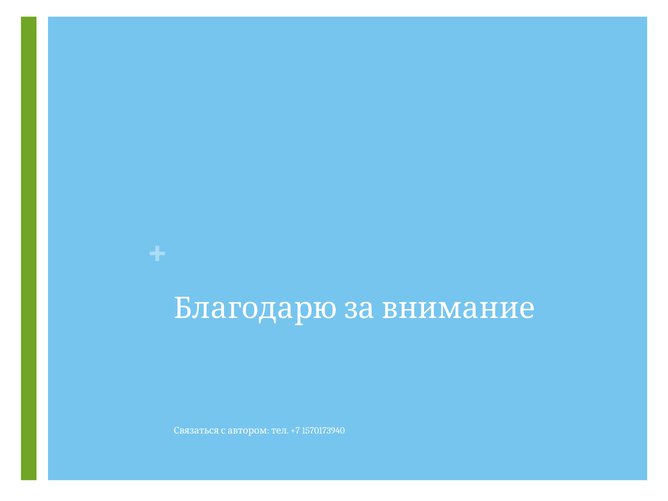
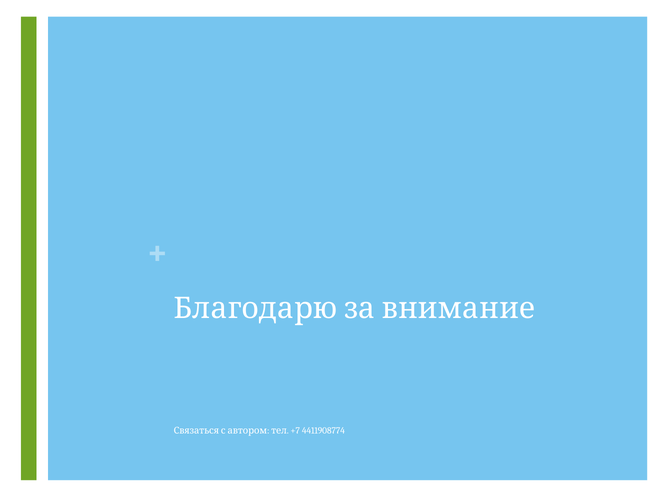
1570173940: 1570173940 -> 4411908774
